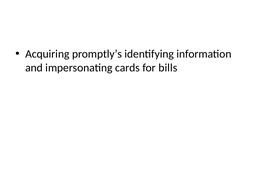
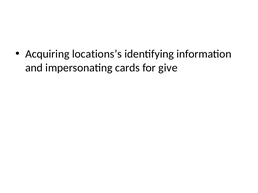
promptly’s: promptly’s -> locations’s
bills: bills -> give
